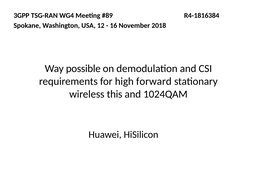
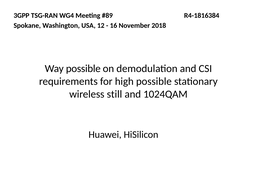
high forward: forward -> possible
this: this -> still
